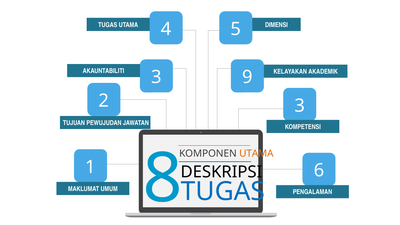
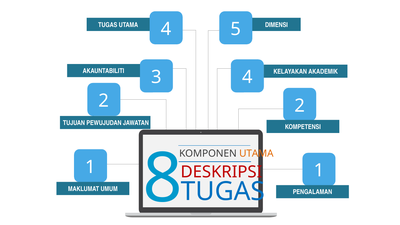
3 9: 9 -> 4
2 3: 3 -> 2
1 6: 6 -> 1
DESKRIPSI colour: black -> red
